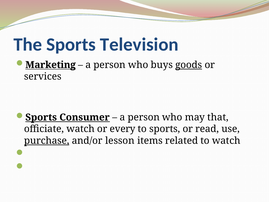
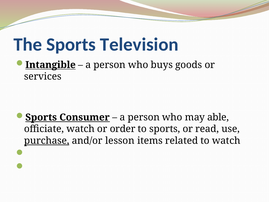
Marketing: Marketing -> Intangible
goods underline: present -> none
that: that -> able
every: every -> order
